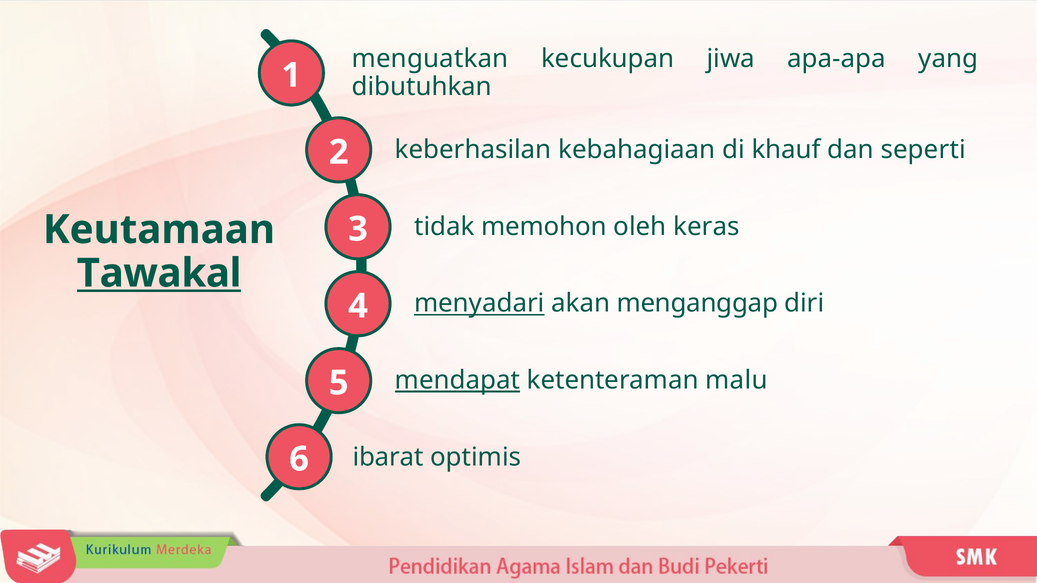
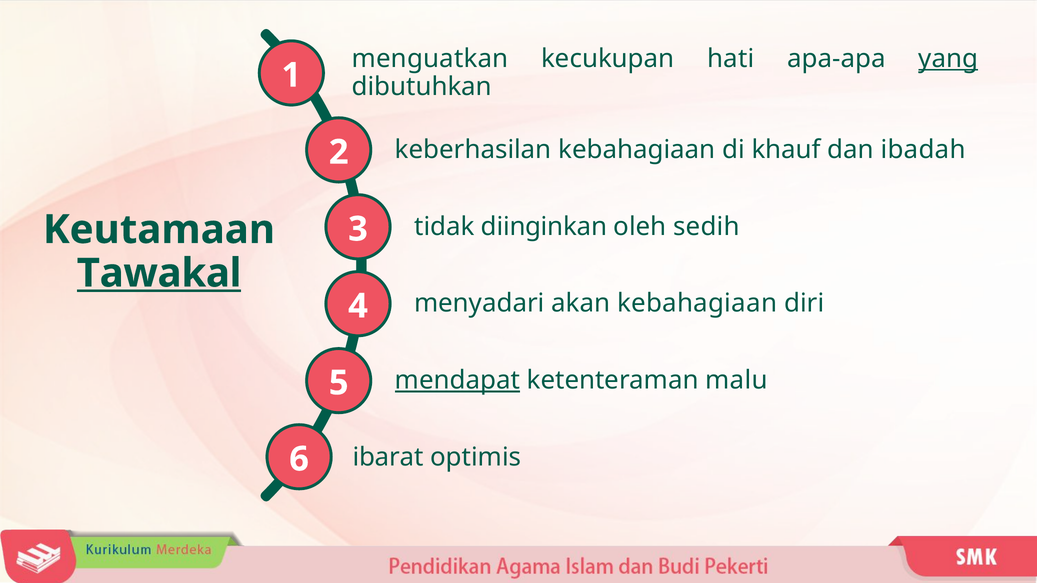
jiwa: jiwa -> hati
yang underline: none -> present
seperti: seperti -> ibadah
memohon: memohon -> diinginkan
keras: keras -> sedih
menyadari underline: present -> none
akan menganggap: menganggap -> kebahagiaan
